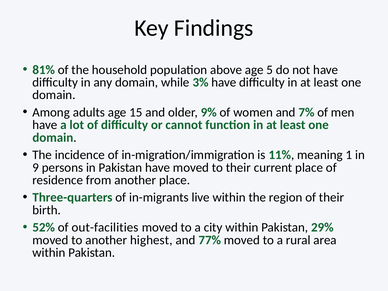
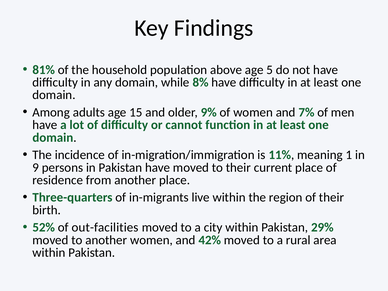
3%: 3% -> 8%
another highest: highest -> women
77%: 77% -> 42%
